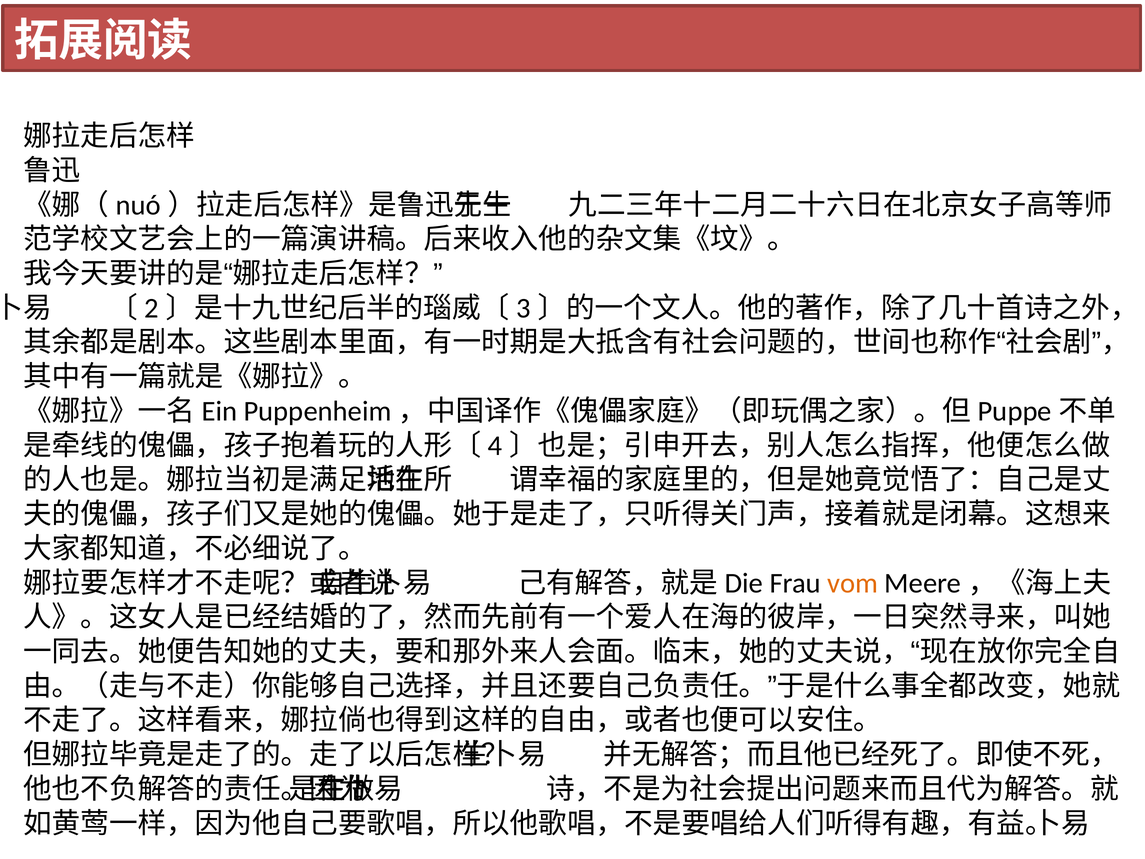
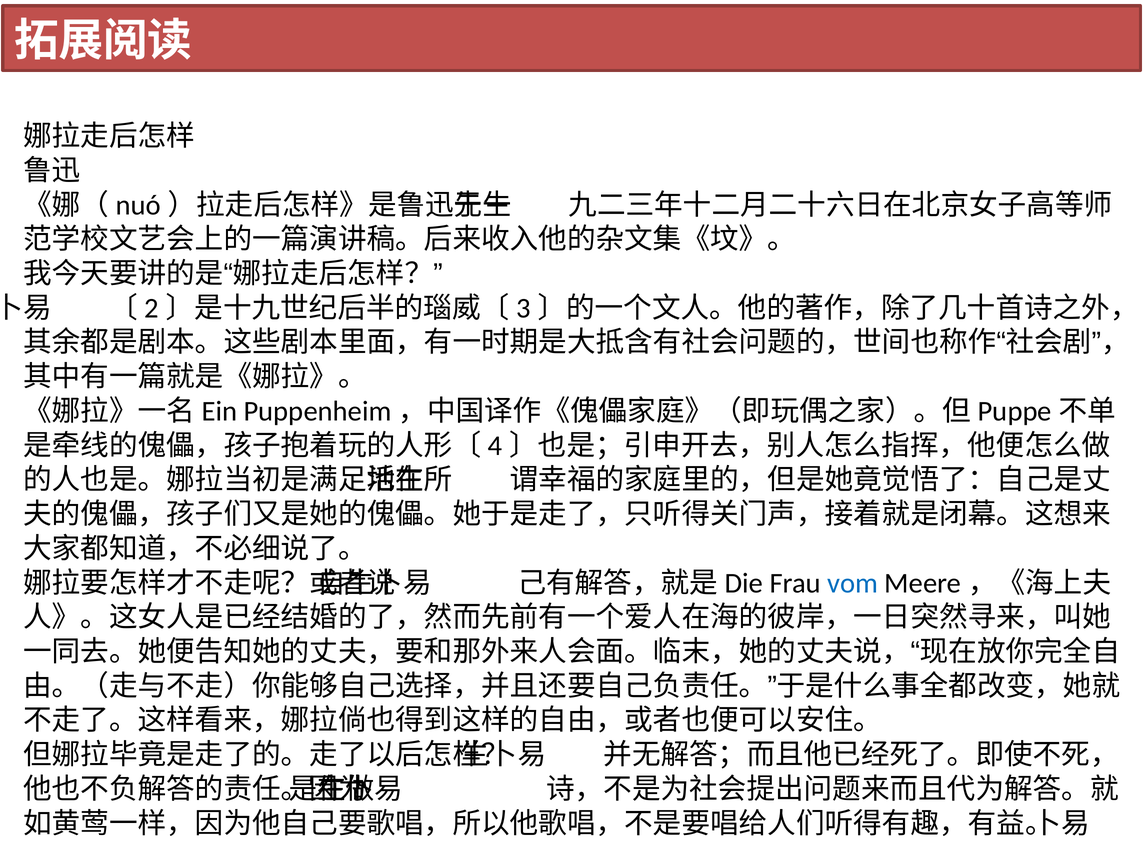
vom colour: orange -> blue
